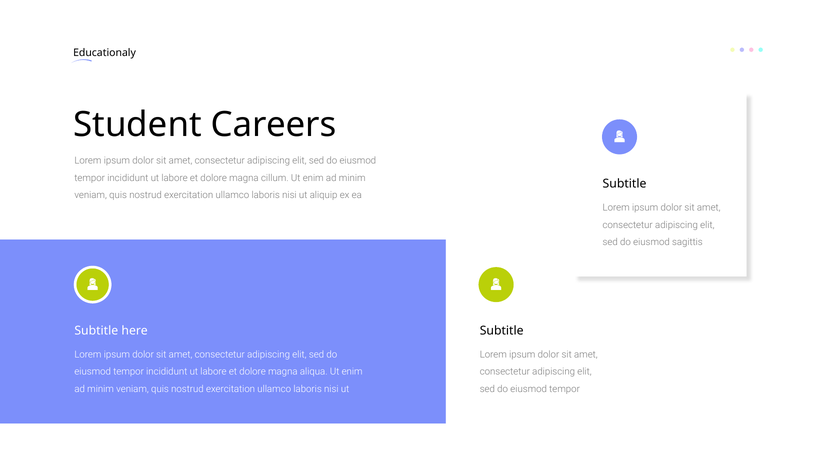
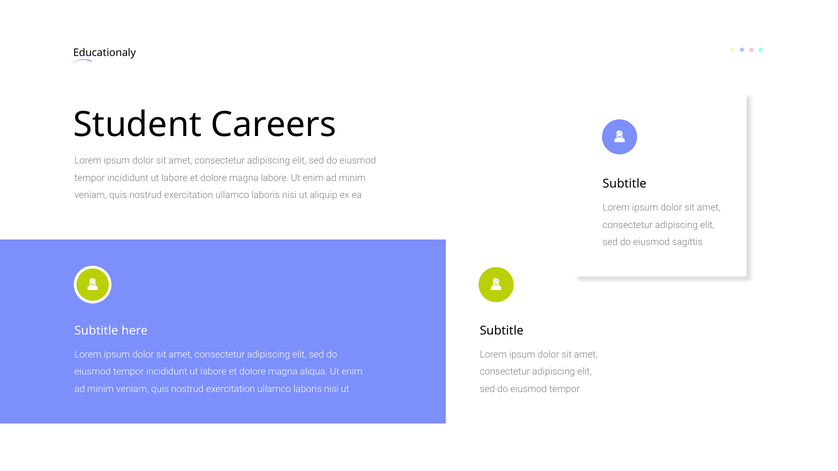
magna cillum: cillum -> labore
